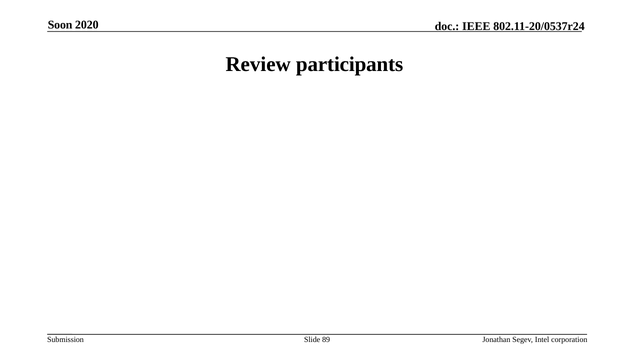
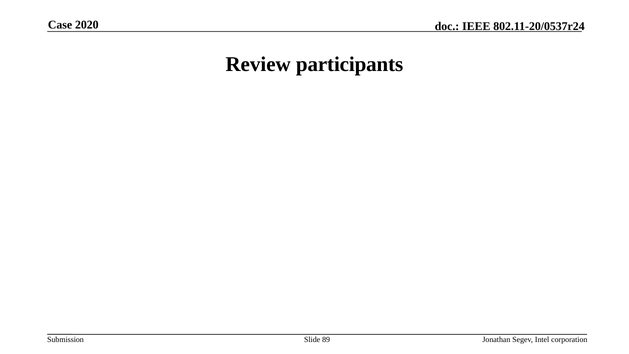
Soon: Soon -> Case
